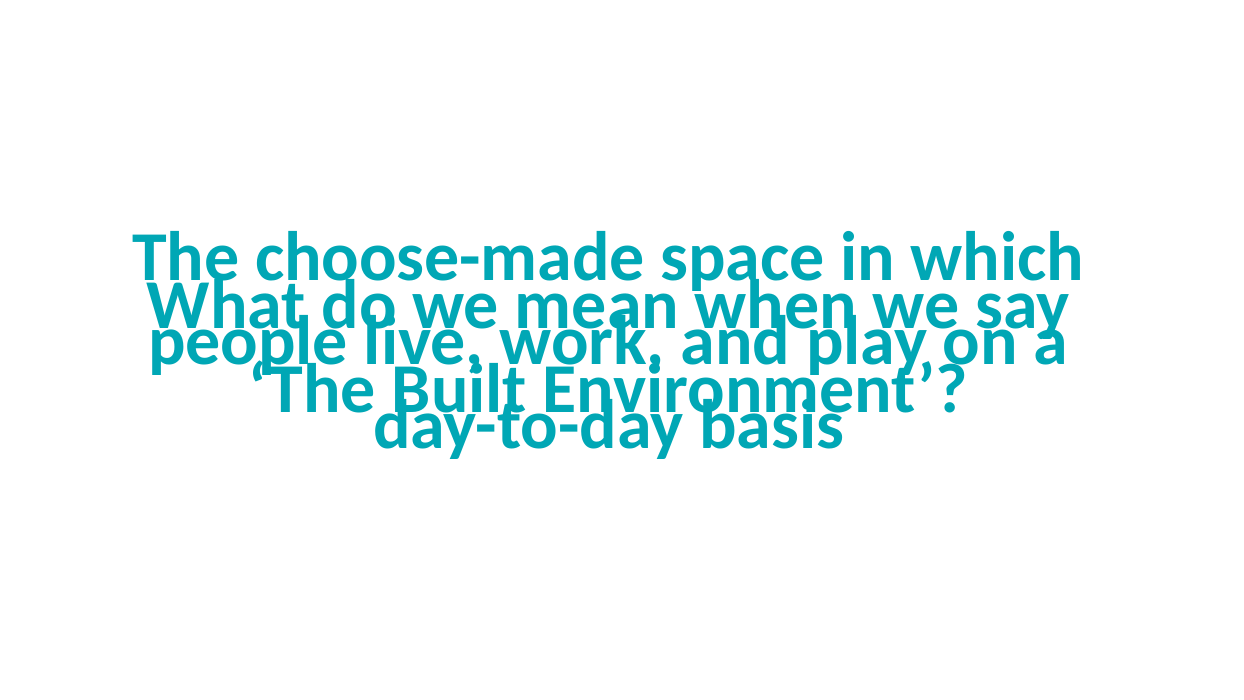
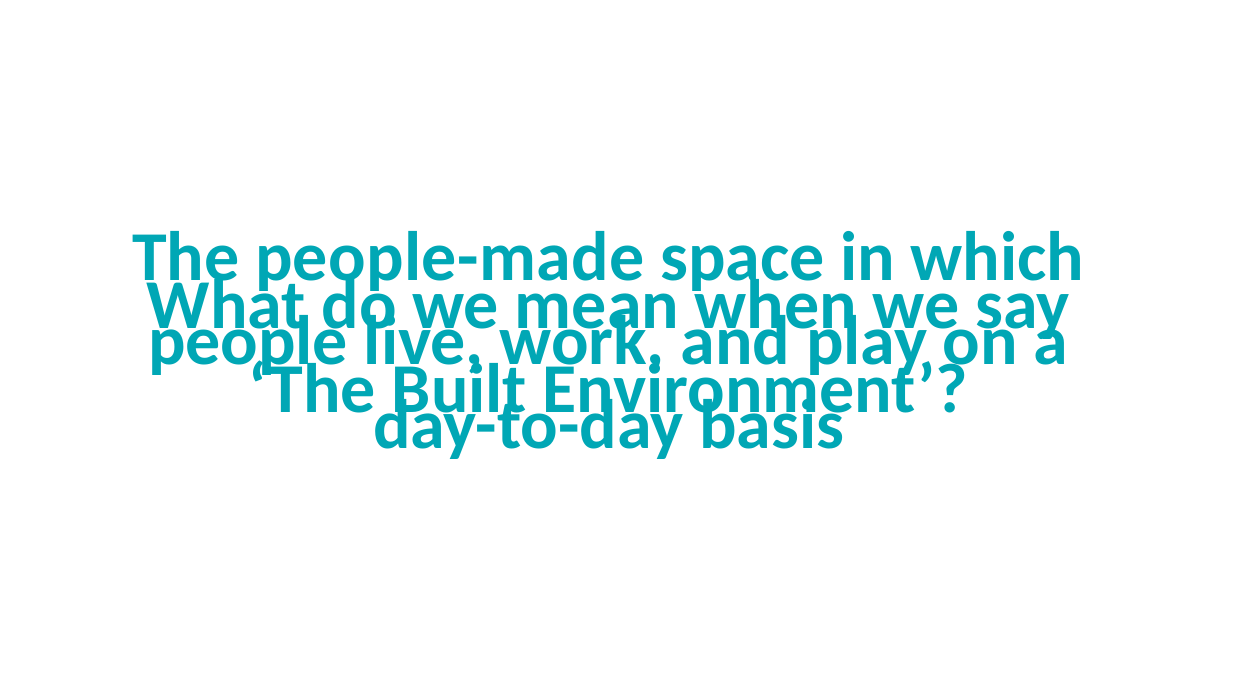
choose-made: choose-made -> people-made
